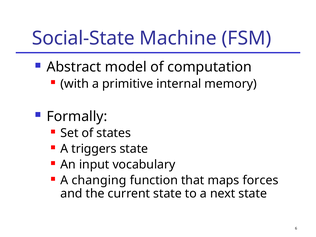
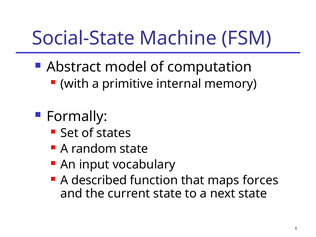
triggers: triggers -> random
changing: changing -> described
